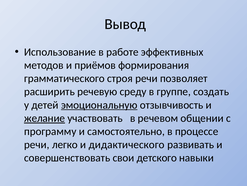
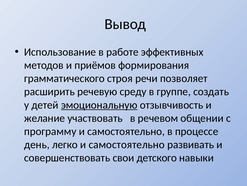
желание underline: present -> none
речи at (37, 144): речи -> день
легко и дидактического: дидактического -> самостоятельно
